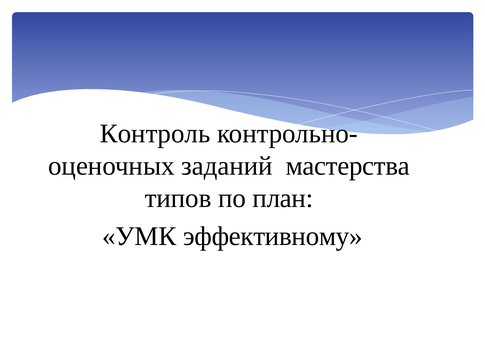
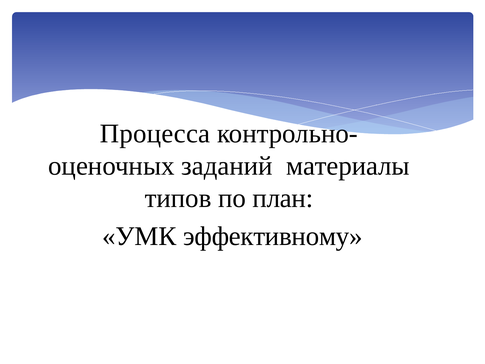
Контроль: Контроль -> Процесса
мастерства: мастерства -> материалы
